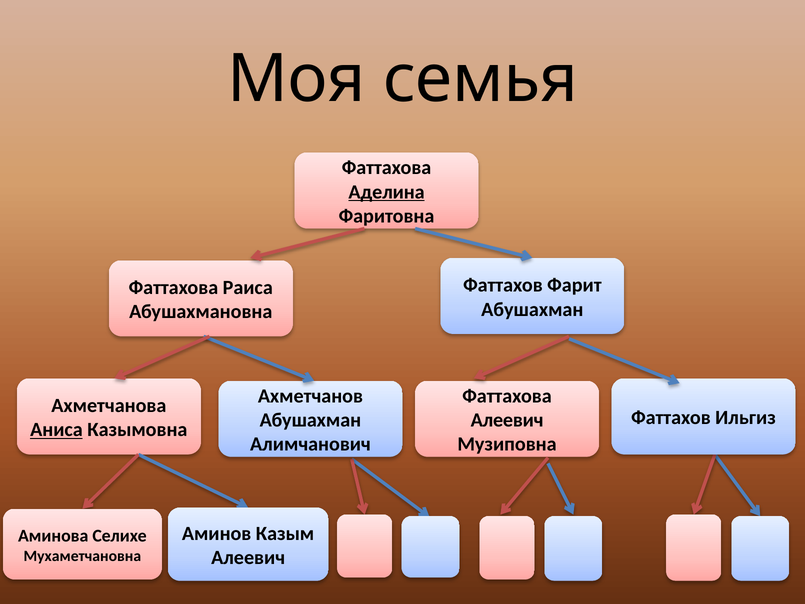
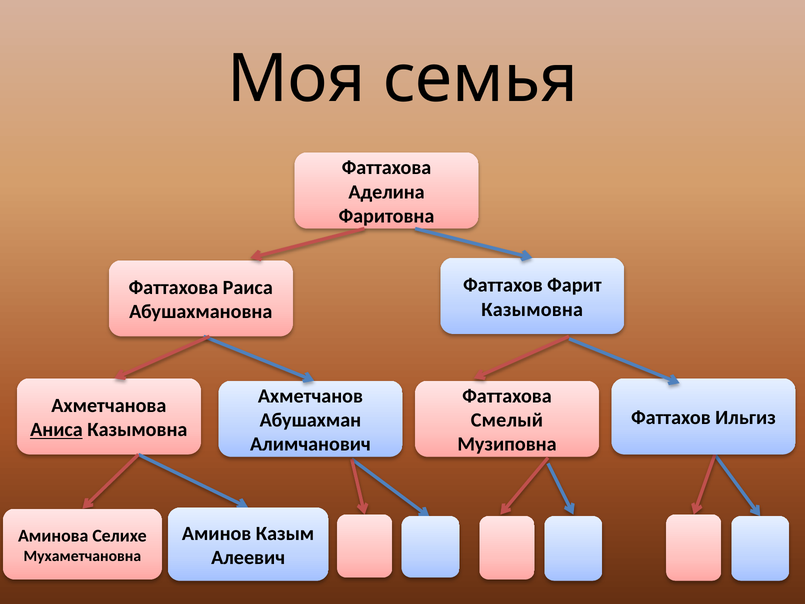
Аделина underline: present -> none
Абушахман at (532, 309): Абушахман -> Казымовна
Алеевич at (507, 420): Алеевич -> Смелый
